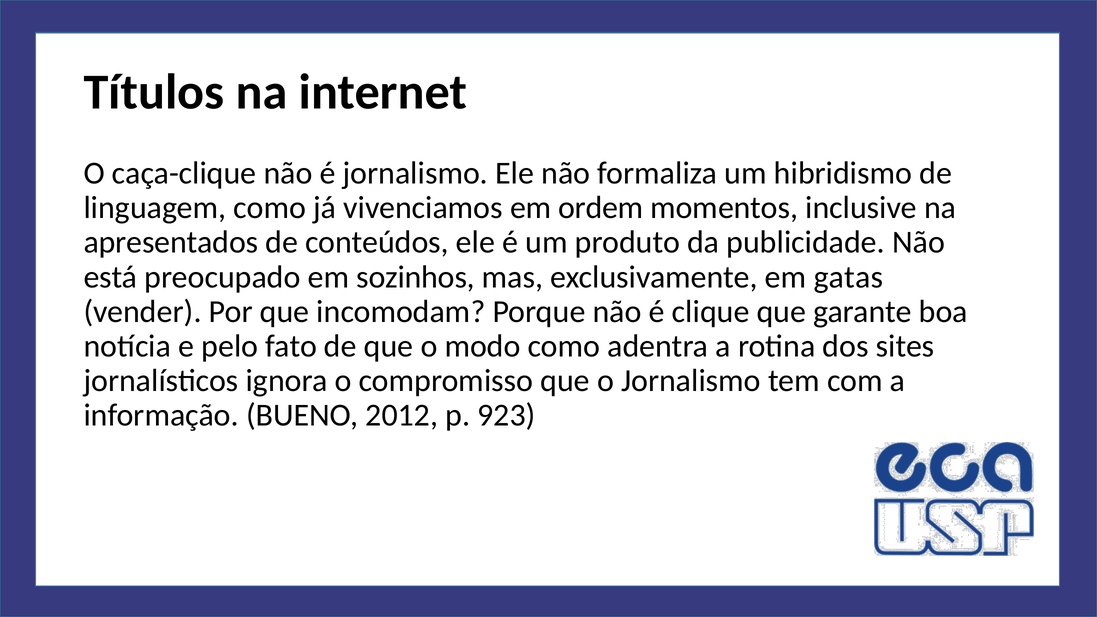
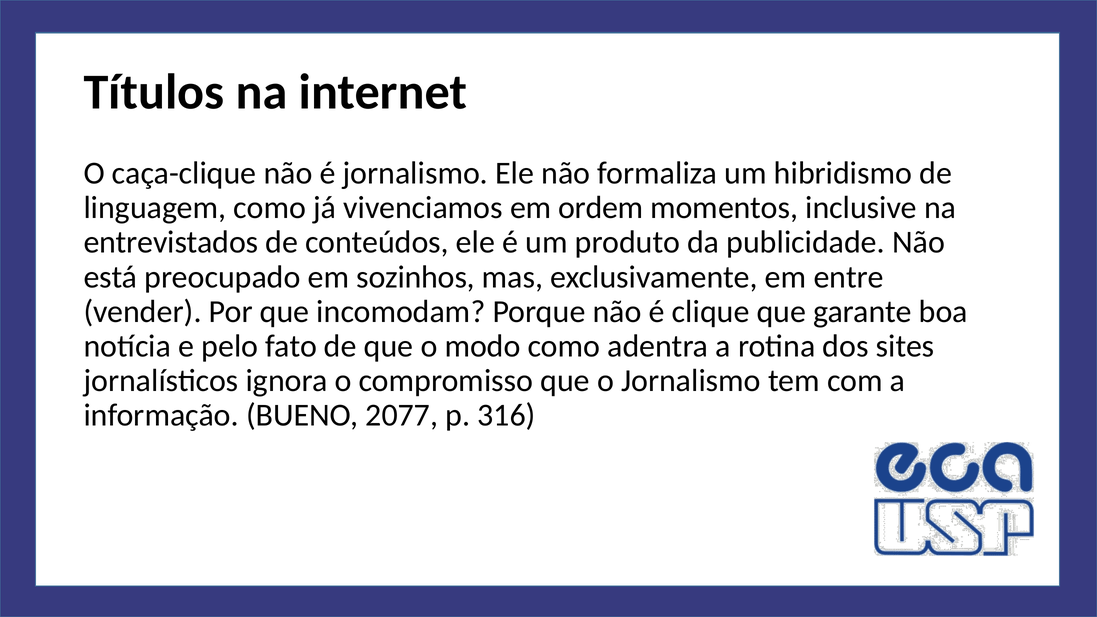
apresentados: apresentados -> entrevistados
gatas: gatas -> entre
2012: 2012 -> 2077
923: 923 -> 316
